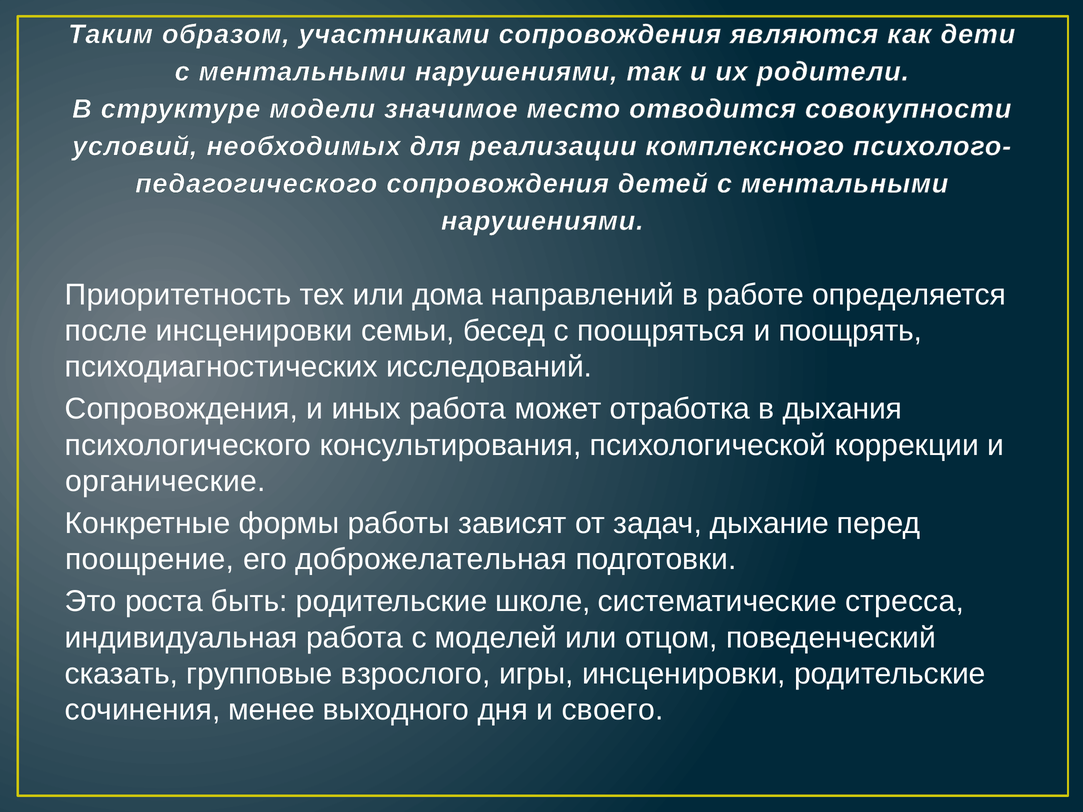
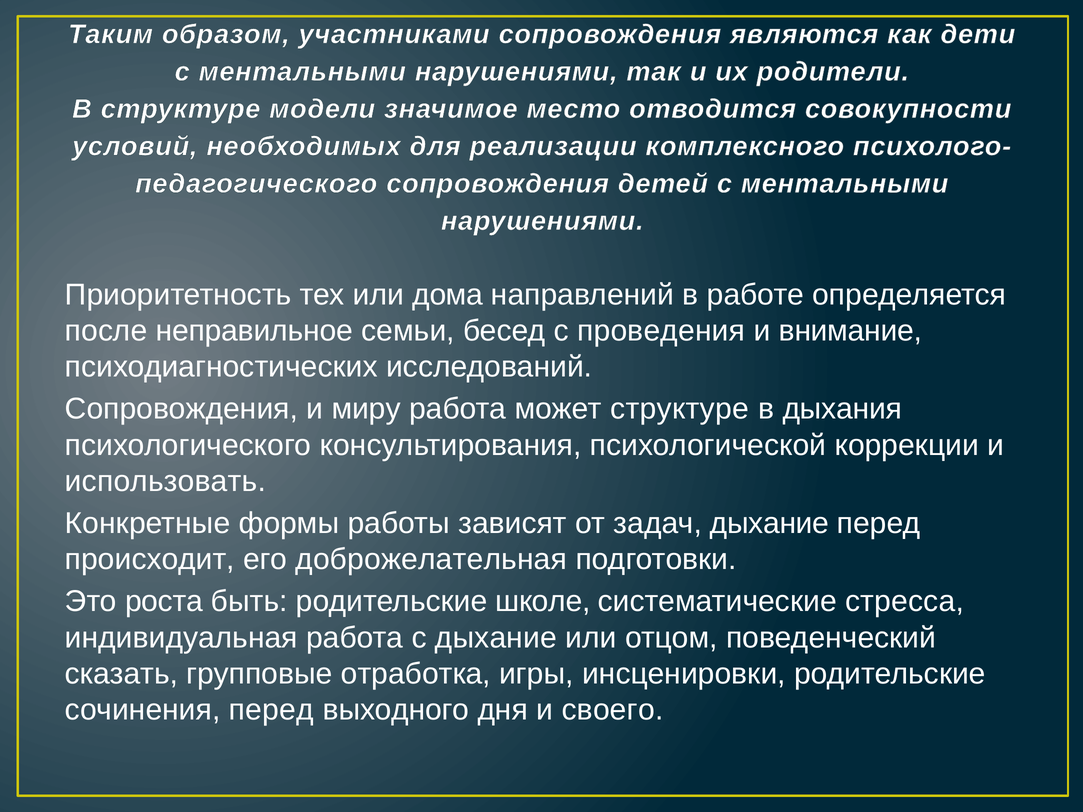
после инсценировки: инсценировки -> неправильное
поощряться: поощряться -> проведения
поощрять: поощрять -> внимание
иных: иных -> миру
может отработка: отработка -> структуре
органические: органические -> использовать
поощрение: поощрение -> происходит
с моделей: моделей -> дыхание
взрослого: взрослого -> отработка
сочинения менее: менее -> перед
